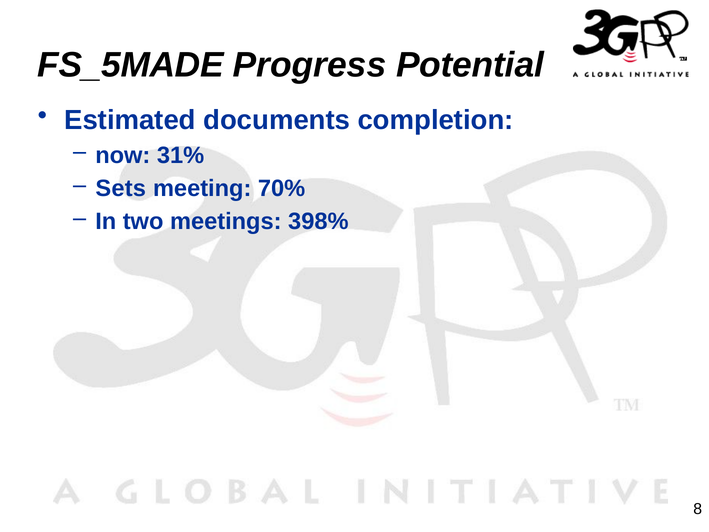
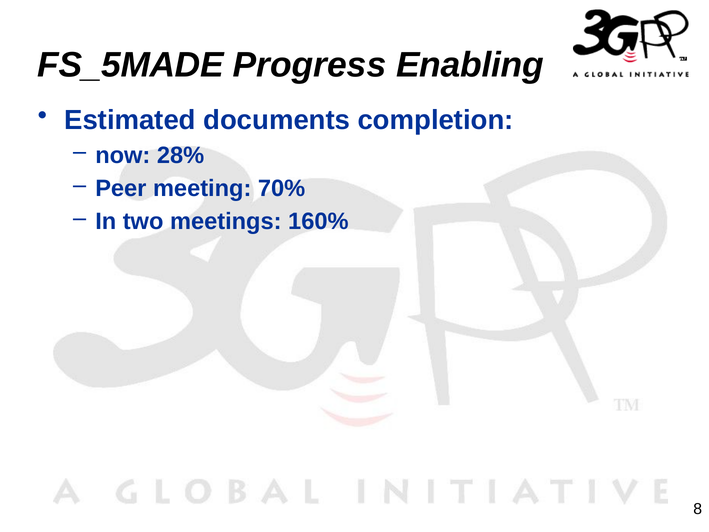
Potential: Potential -> Enabling
31%: 31% -> 28%
Sets: Sets -> Peer
398%: 398% -> 160%
